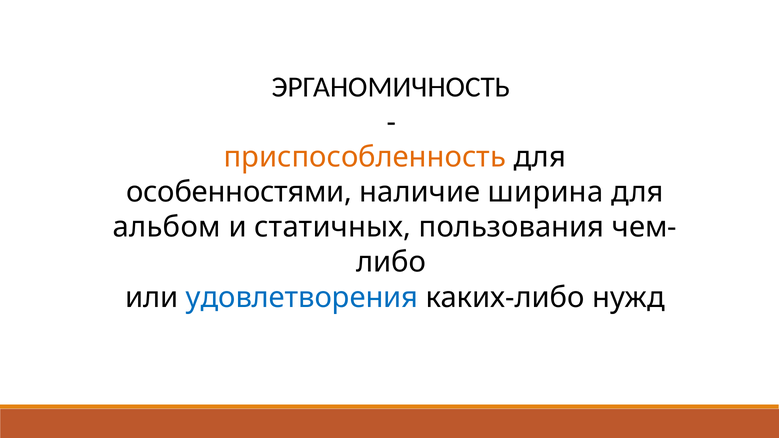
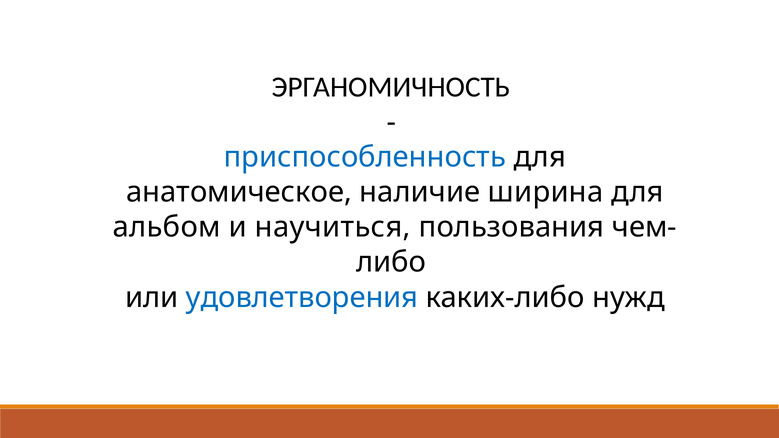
приспособленность colour: orange -> blue
особенностями: особенностями -> анатомическое
статичных: статичных -> научиться
